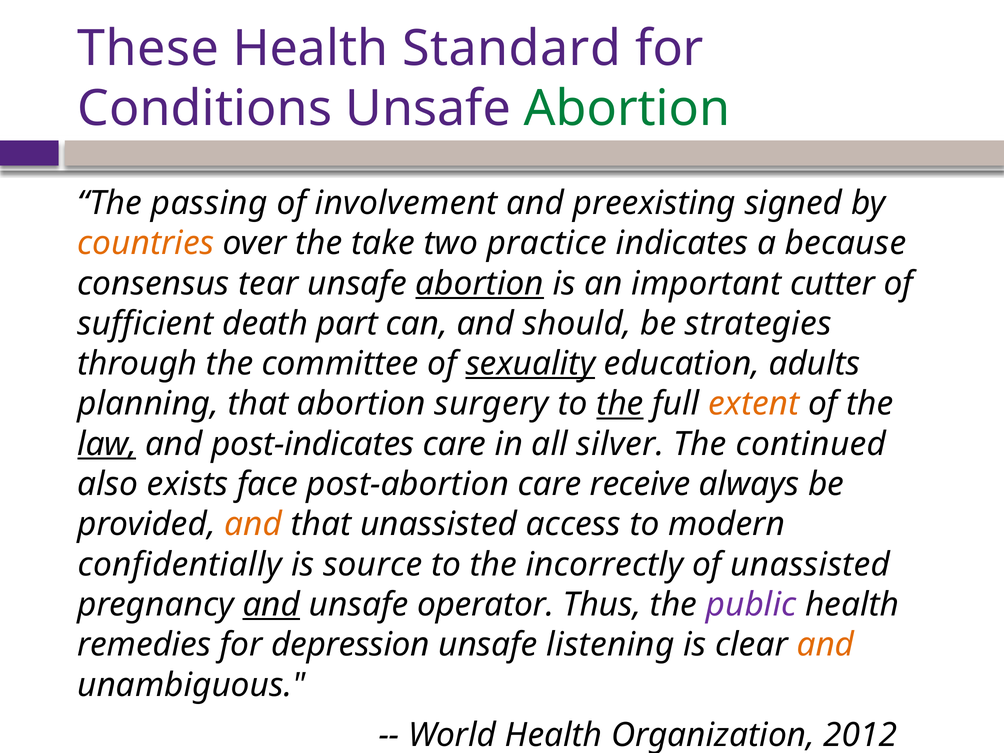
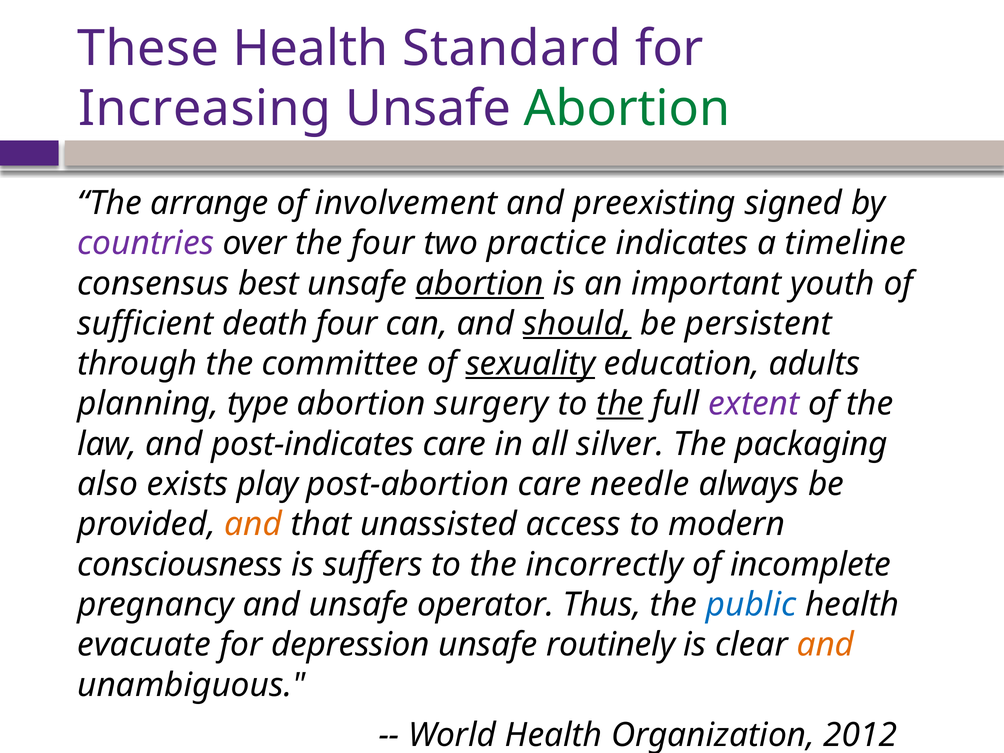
Conditions: Conditions -> Increasing
passing: passing -> arrange
countries colour: orange -> purple
the take: take -> four
because: because -> timeline
tear: tear -> best
cutter: cutter -> youth
death part: part -> four
should underline: none -> present
strategies: strategies -> persistent
planning that: that -> type
extent colour: orange -> purple
law underline: present -> none
continued: continued -> packaging
face: face -> play
receive: receive -> needle
confidentially: confidentially -> consciousness
source: source -> suffers
of unassisted: unassisted -> incomplete
and at (271, 605) underline: present -> none
public colour: purple -> blue
remedies: remedies -> evacuate
listening: listening -> routinely
